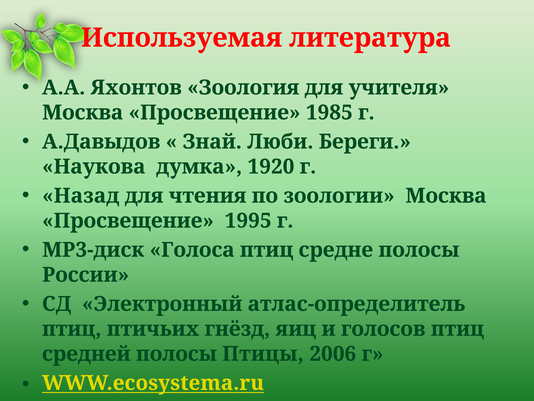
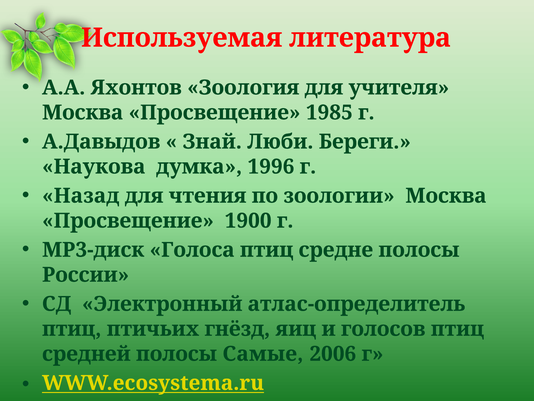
1920: 1920 -> 1996
1995: 1995 -> 1900
Птицы: Птицы -> Самые
